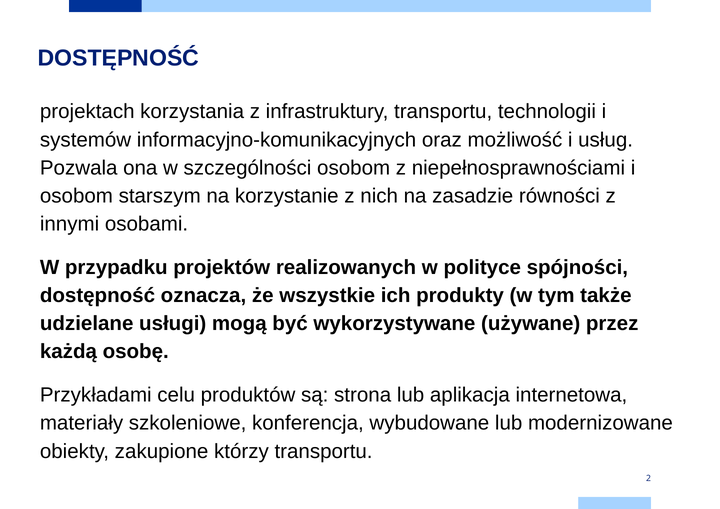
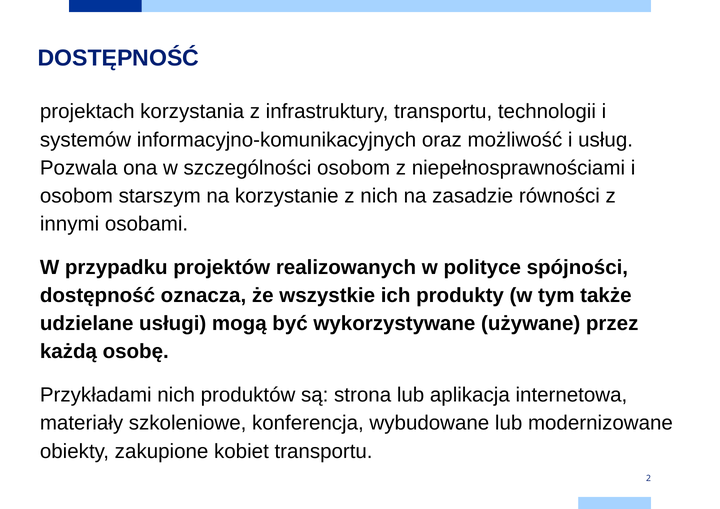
Przykładami celu: celu -> nich
którzy: którzy -> kobiet
